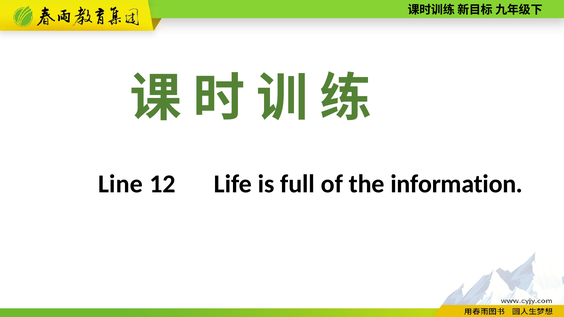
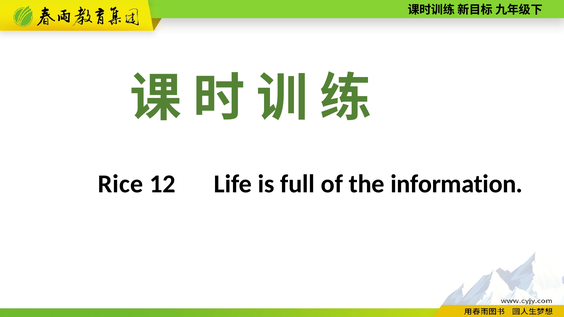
Line: Line -> Rice
